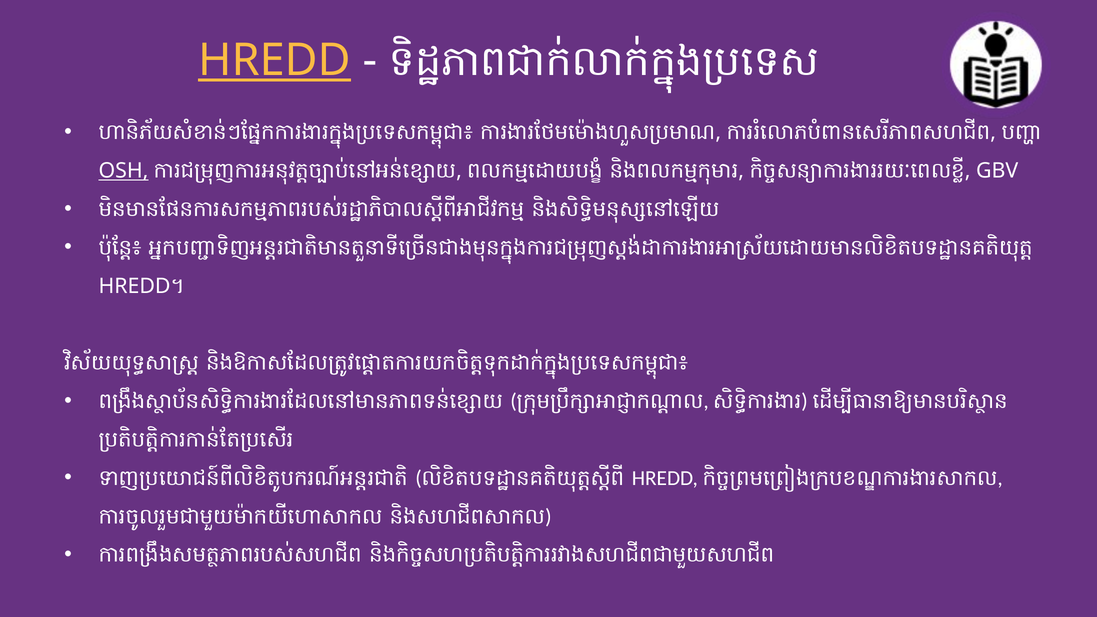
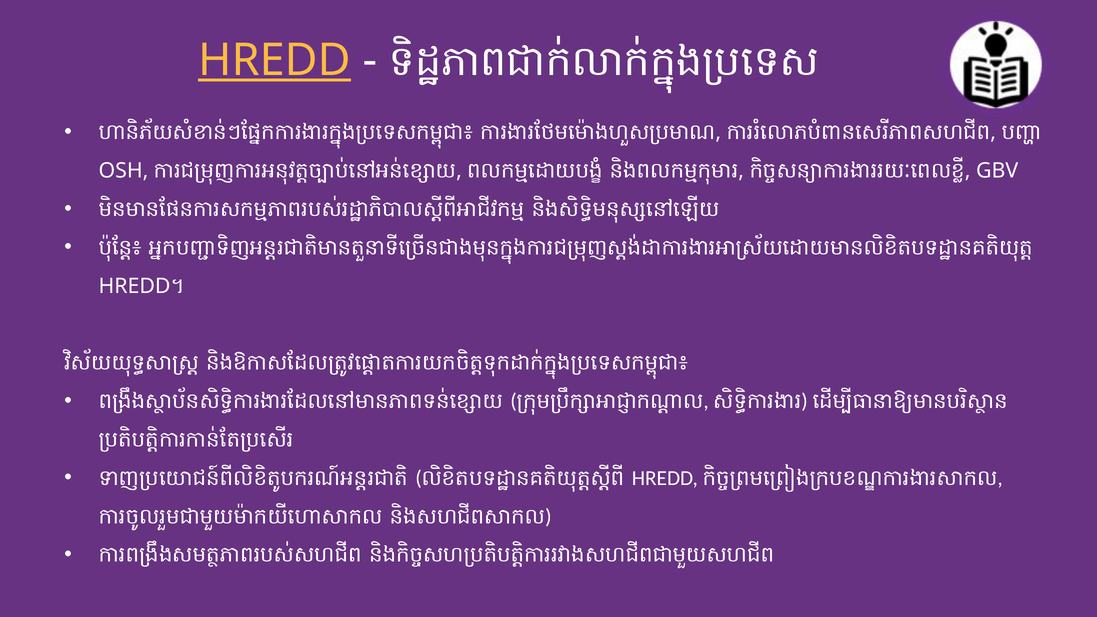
OSH underline: present -> none
